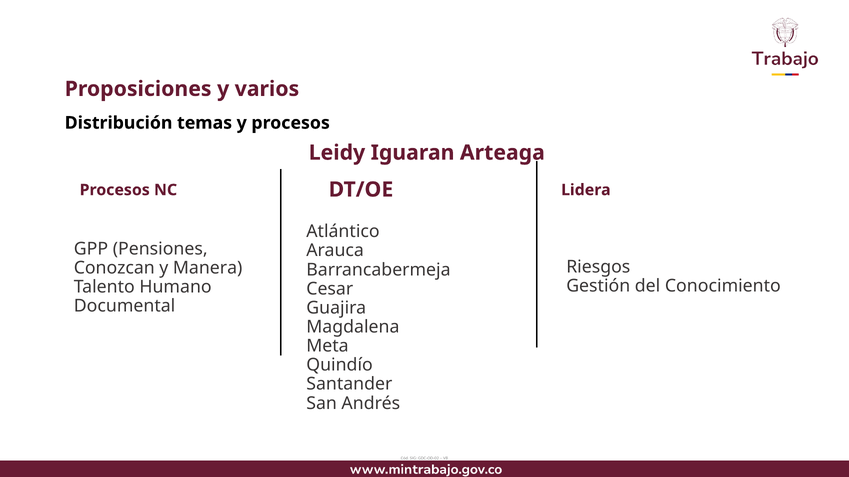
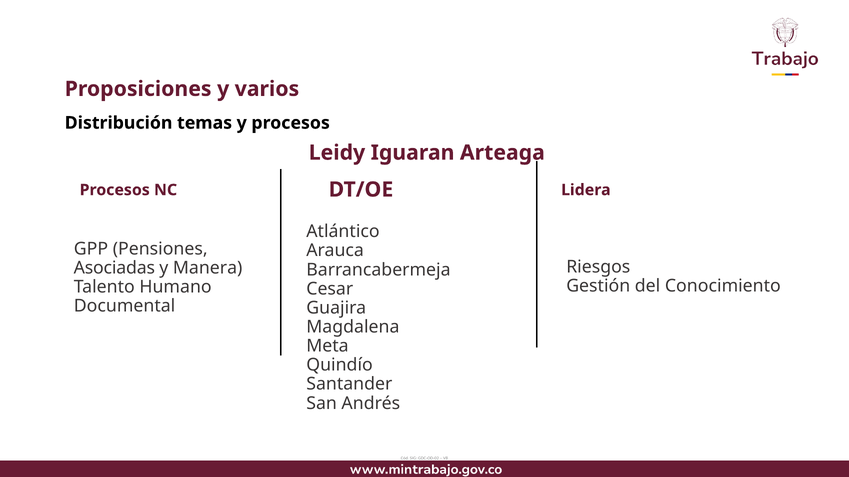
Conozcan: Conozcan -> Asociadas
